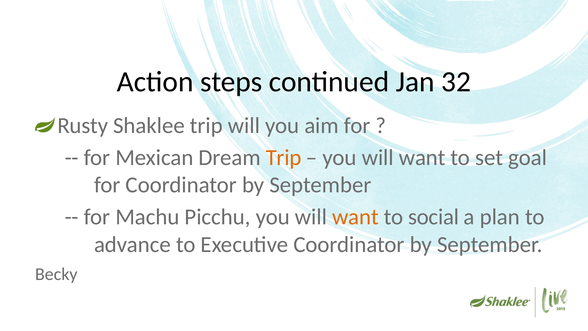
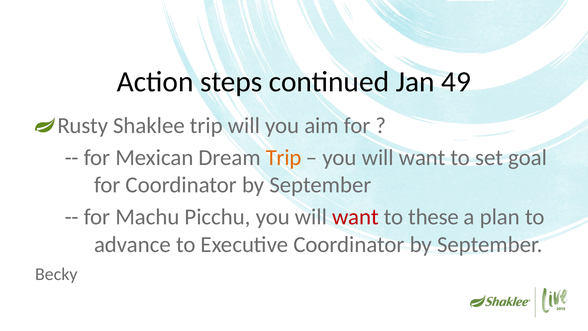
32: 32 -> 49
want at (355, 217) colour: orange -> red
social: social -> these
